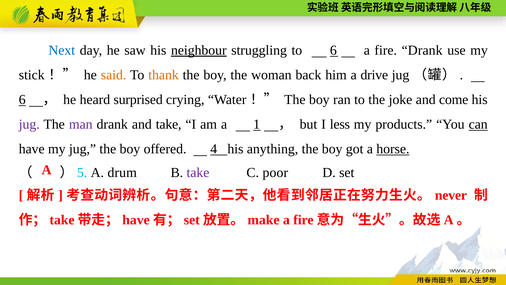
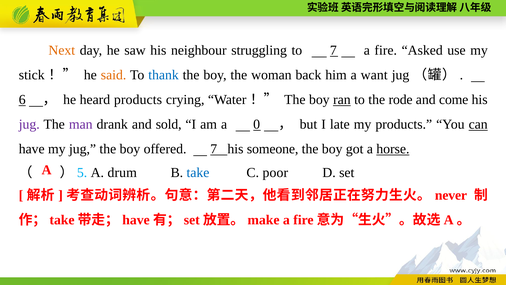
Next colour: blue -> orange
neighbour underline: present -> none
to 6: 6 -> 7
fire Drank: Drank -> Asked
thank colour: orange -> blue
drive: drive -> want
heard surprised: surprised -> products
ran underline: none -> present
joke: joke -> rode
and take: take -> sold
1: 1 -> 0
less: less -> late
offered 4: 4 -> 7
anything: anything -> someone
take at (198, 172) colour: purple -> blue
